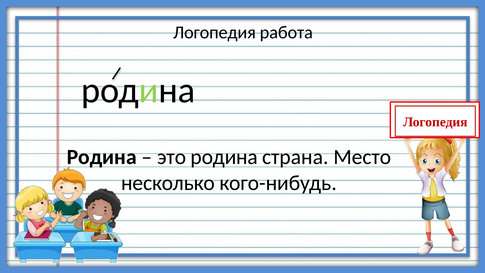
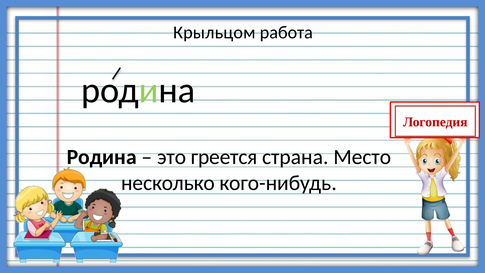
Логопедия at (214, 33): Логопедия -> Крыльцом
это родина: родина -> греется
